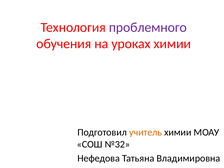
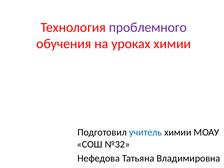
учитель colour: orange -> blue
